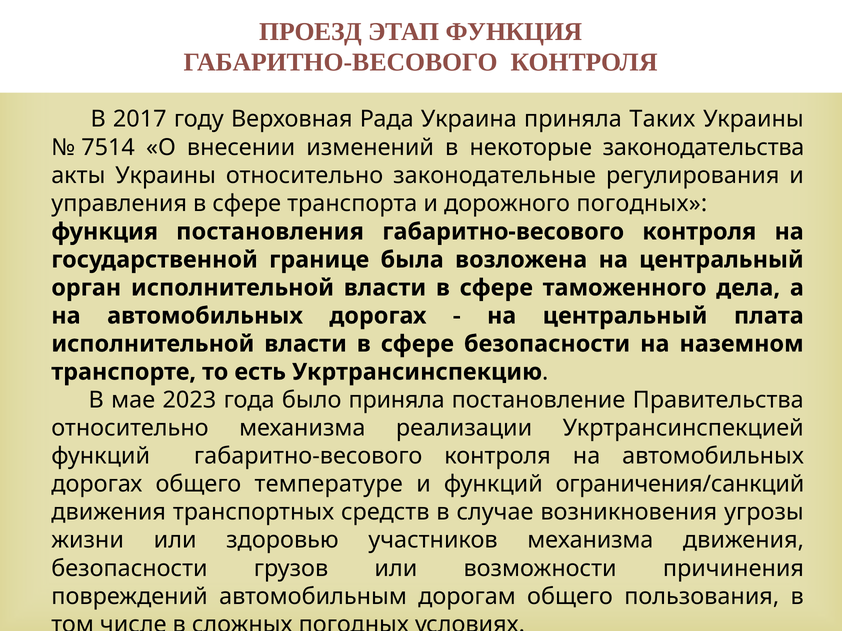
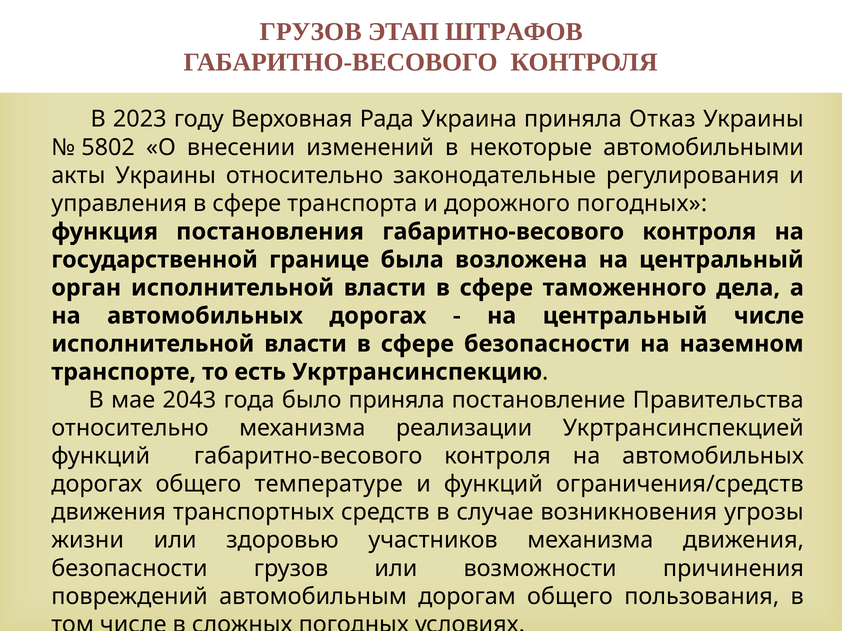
ПРОЕЗД at (311, 32): ПРОЕЗД -> ГРУЗОВ
ЭТАП ФУНКЦИЯ: ФУНКЦИЯ -> ШТРАФОВ
2017: 2017 -> 2023
Таких: Таких -> Отказ
7514: 7514 -> 5802
законодательства: законодательства -> автомобильными
центральный плата: плата -> числе
2023: 2023 -> 2043
ограничения/санкций: ограничения/санкций -> ограничения/средств
